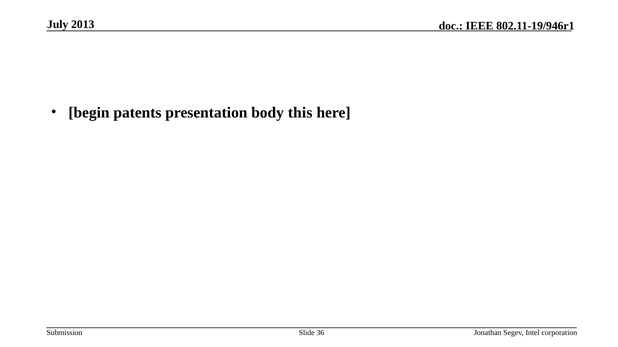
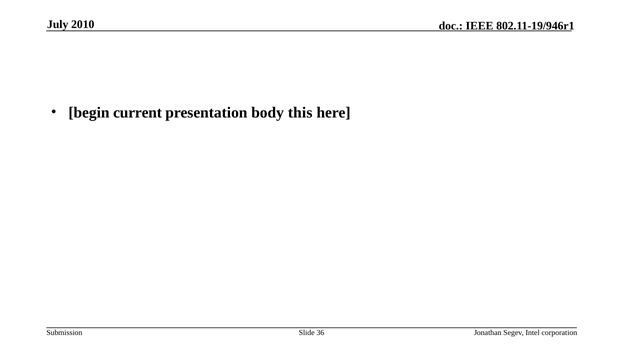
2013: 2013 -> 2010
patents: patents -> current
